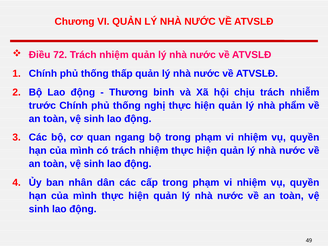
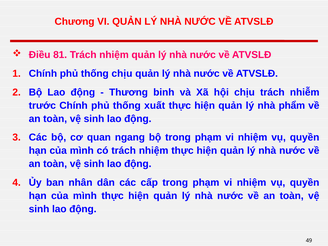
72: 72 -> 81
thống thấp: thấp -> chịu
nghị: nghị -> xuất
